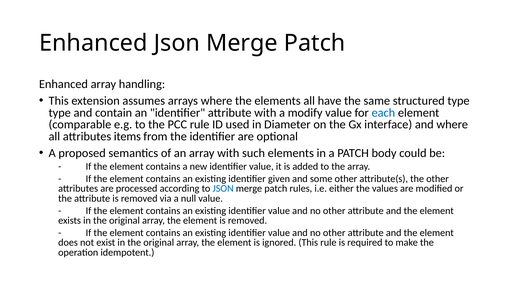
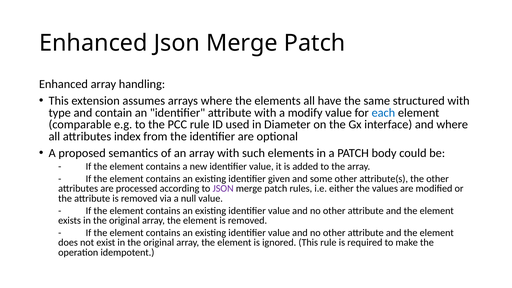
structured type: type -> with
items: items -> index
JSON at (223, 189) colour: blue -> purple
